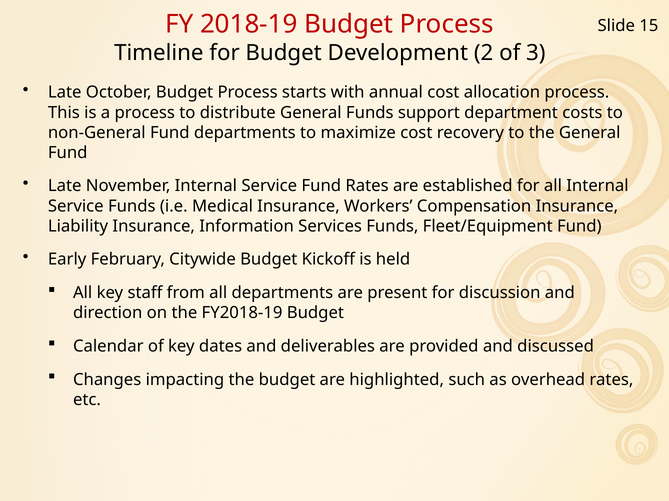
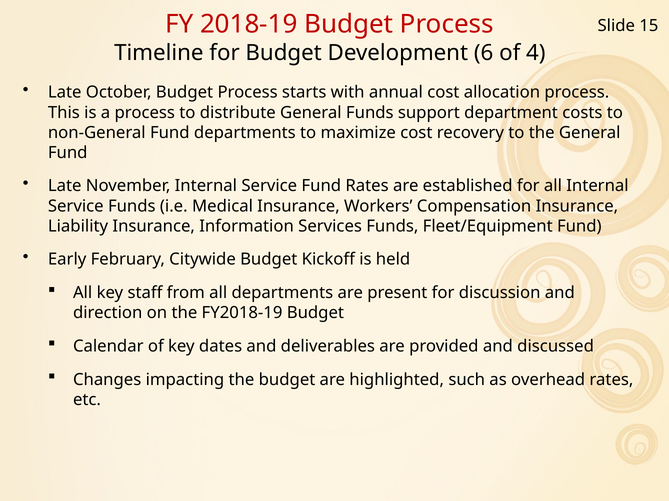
2: 2 -> 6
3: 3 -> 4
